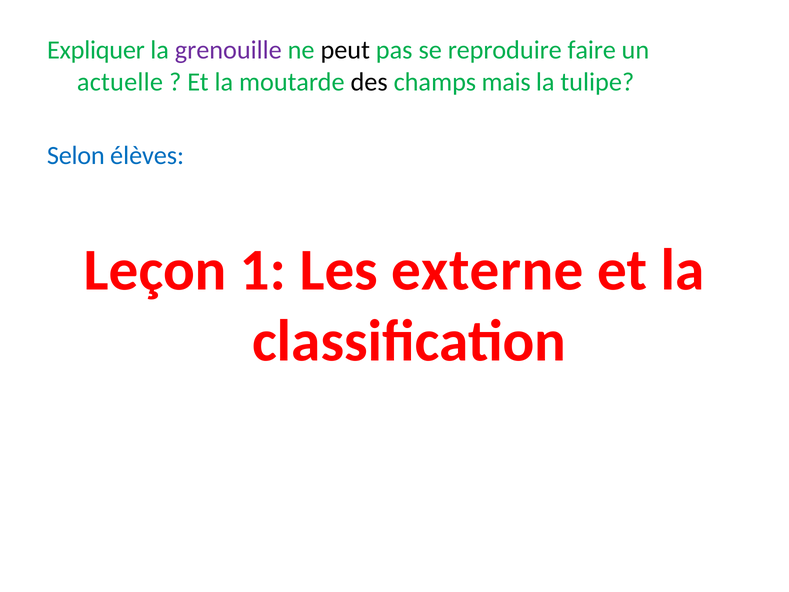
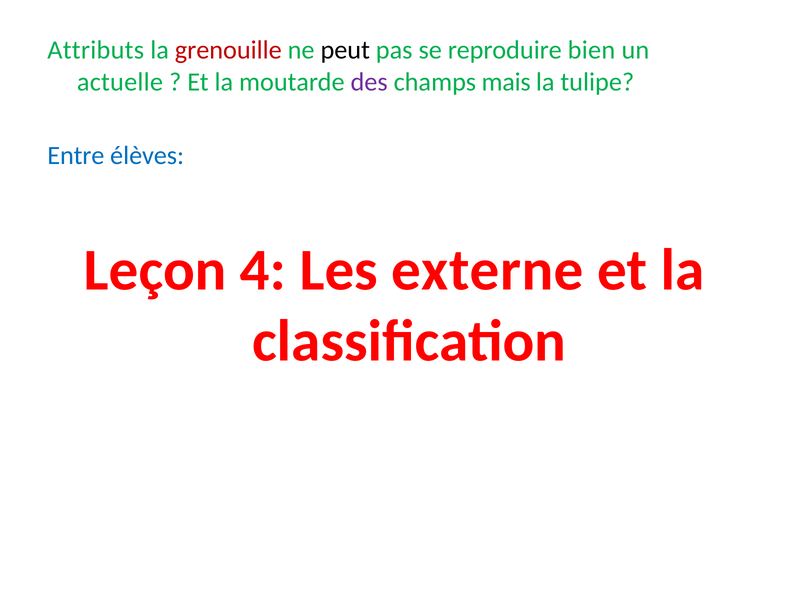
Expliquer: Expliquer -> Attributs
grenouille colour: purple -> red
faire: faire -> bien
des colour: black -> purple
Selon: Selon -> Entre
1: 1 -> 4
